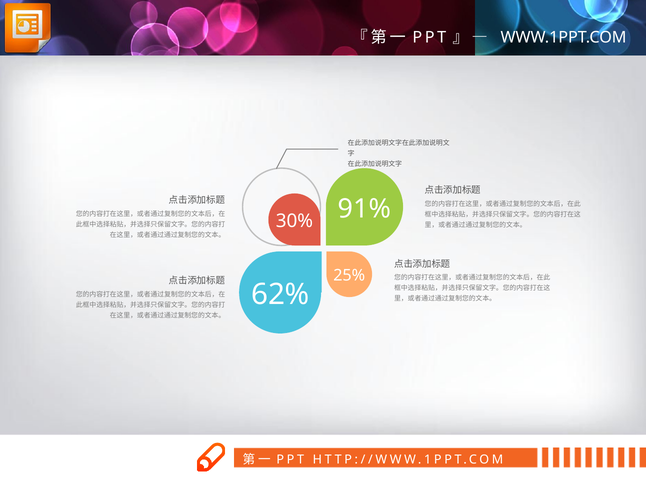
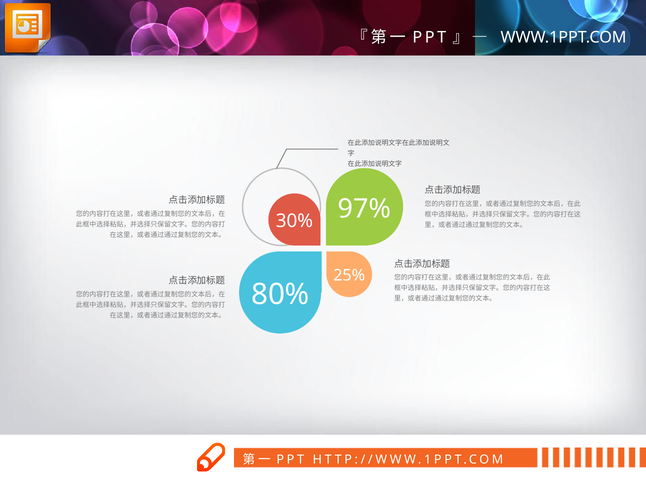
91%: 91% -> 97%
62%: 62% -> 80%
